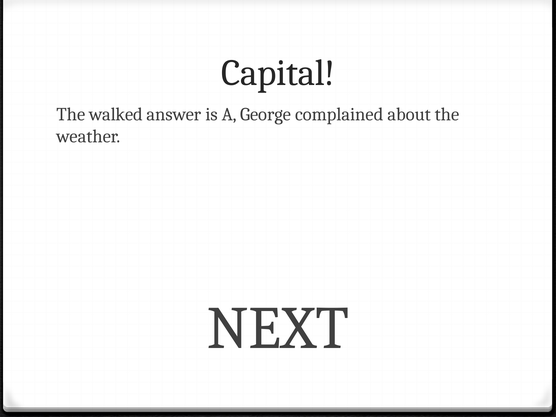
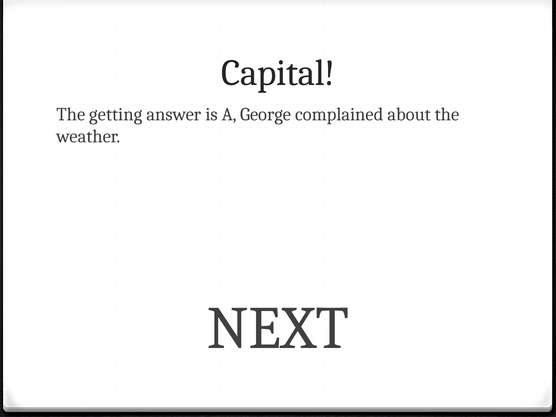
walked: walked -> getting
